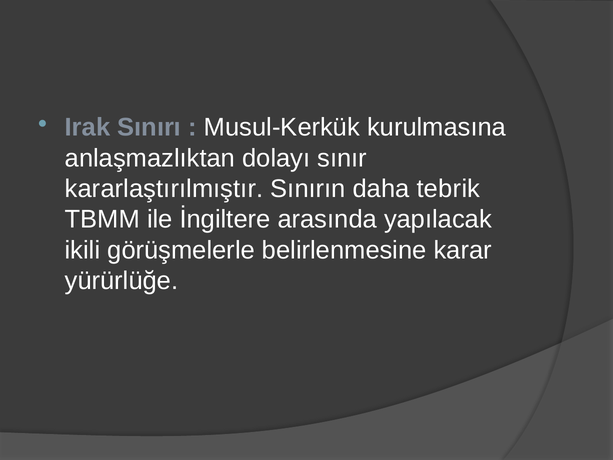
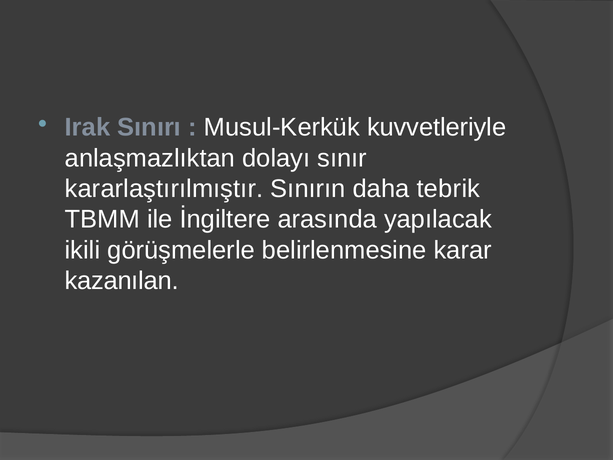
kurulmasına: kurulmasına -> kuvvetleriyle
yürürlüğe: yürürlüğe -> kazanılan
